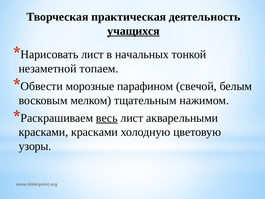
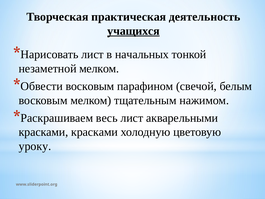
незаметной топаем: топаем -> мелком
морозные at (90, 86): морозные -> восковым
весь underline: present -> none
узоры: узоры -> уроку
